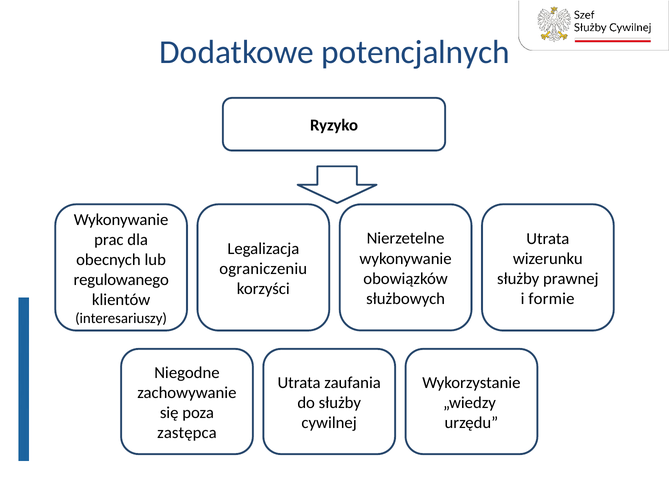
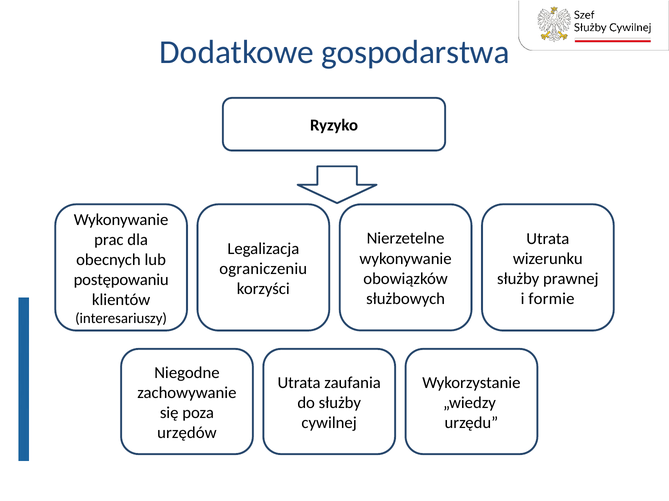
potencjalnych: potencjalnych -> gospodarstwa
regulowanego: regulowanego -> postępowaniu
zastępca: zastępca -> urzędów
